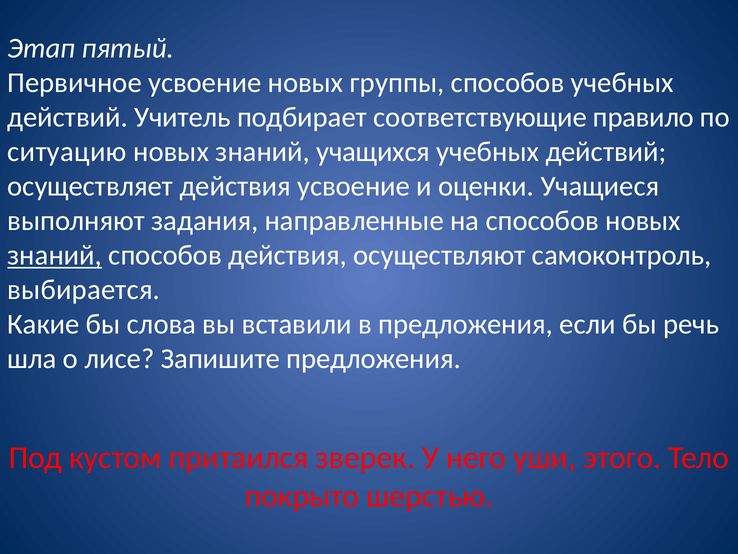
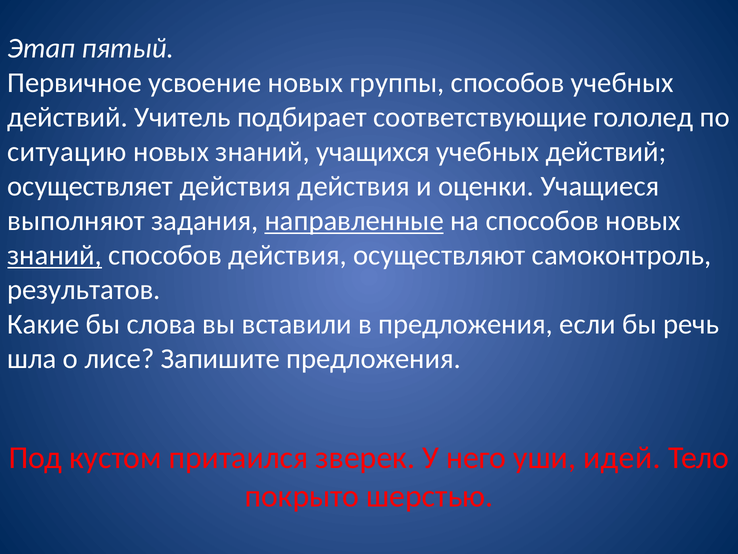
правило: правило -> гололед
действия усвоение: усвоение -> действия
направленные underline: none -> present
выбирается: выбирается -> результатов
этого: этого -> идей
